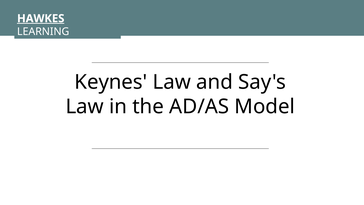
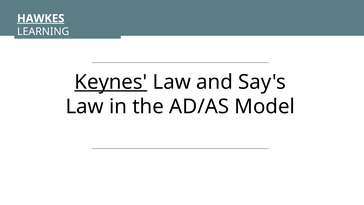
Keynes underline: none -> present
